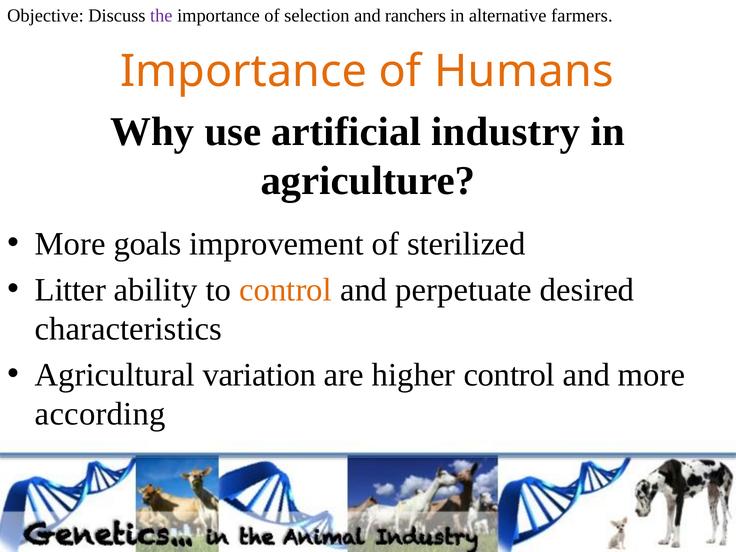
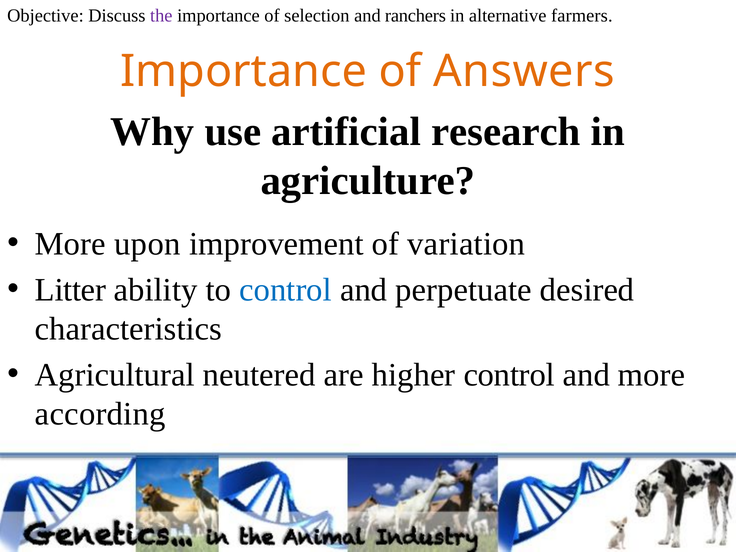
Humans: Humans -> Answers
industry: industry -> research
goals: goals -> upon
sterilized: sterilized -> variation
control at (286, 290) colour: orange -> blue
variation: variation -> neutered
